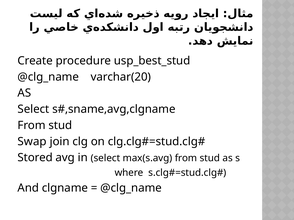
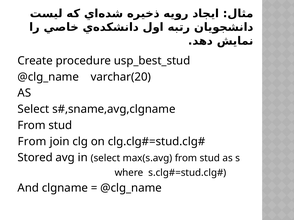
Swap at (32, 142): Swap -> From
